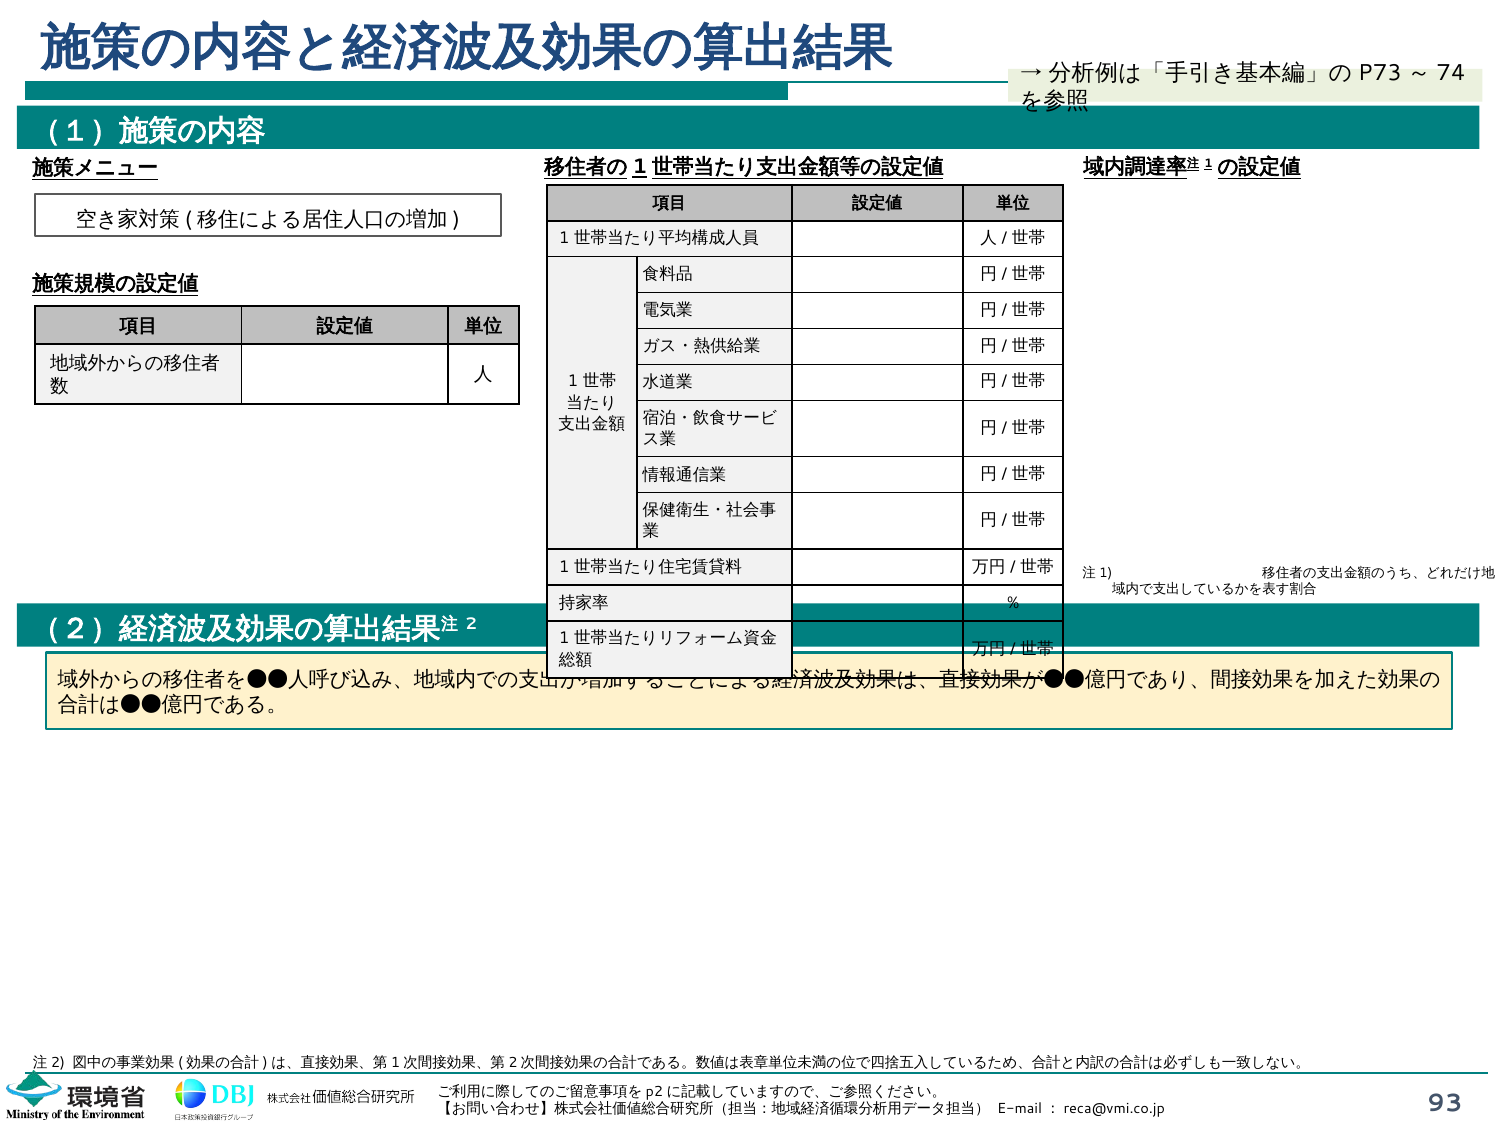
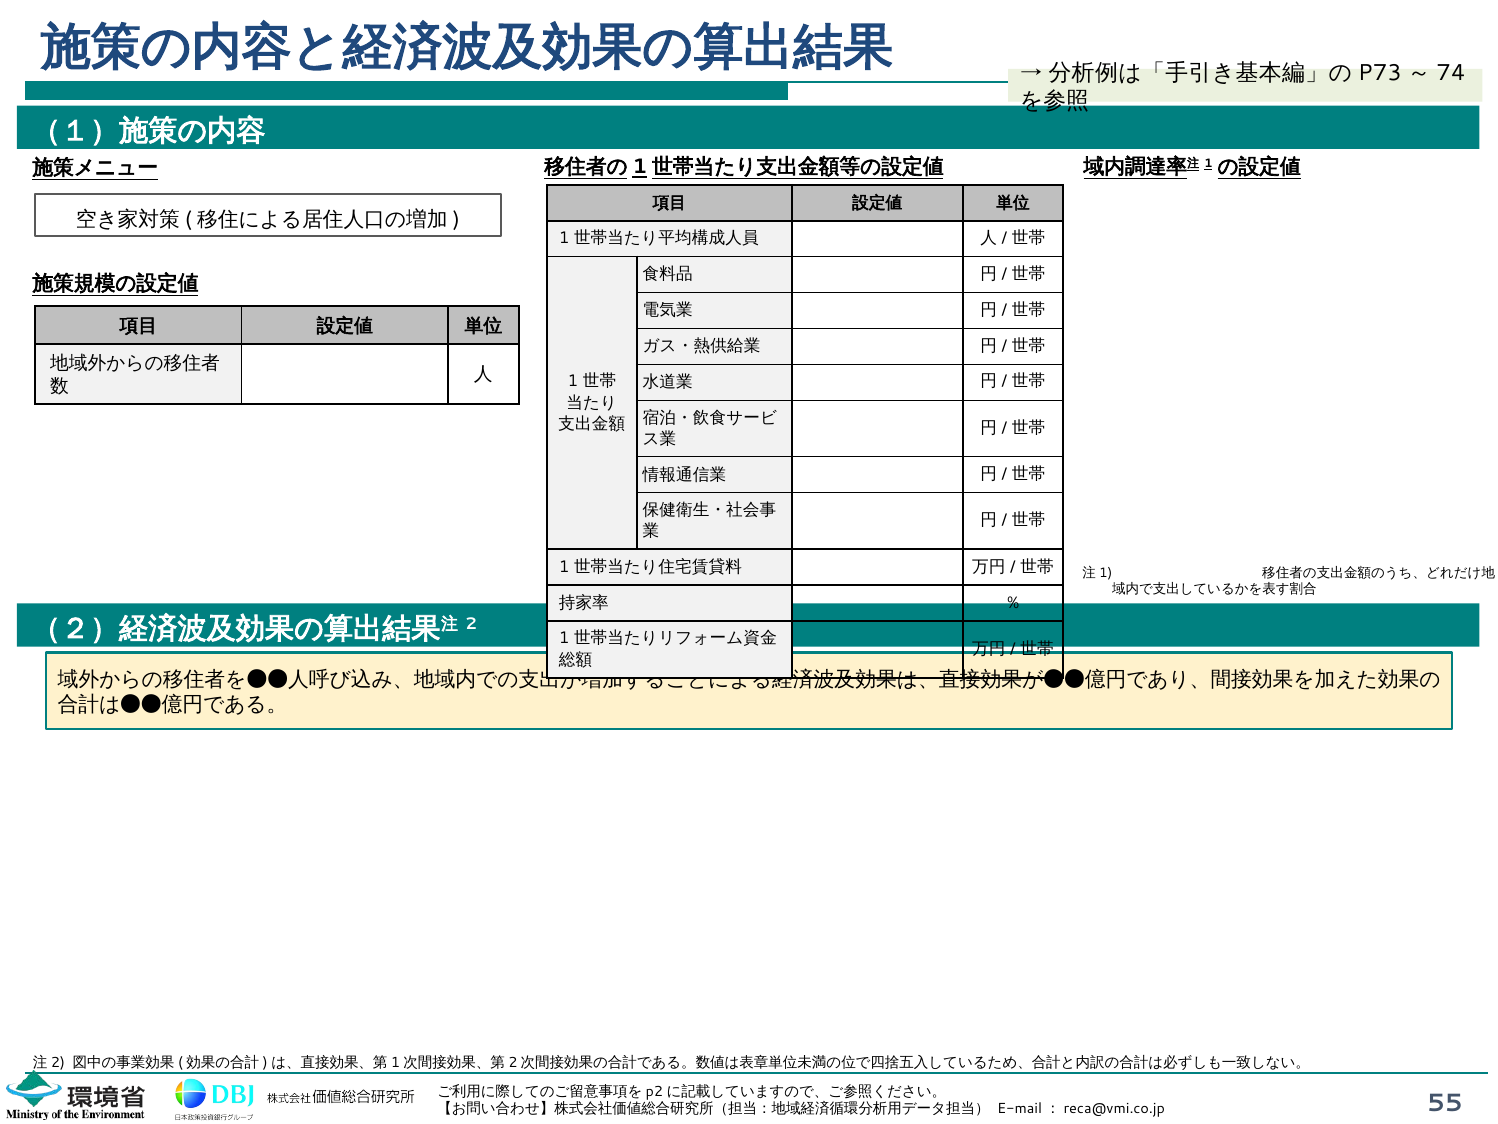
93: 93 -> 55
